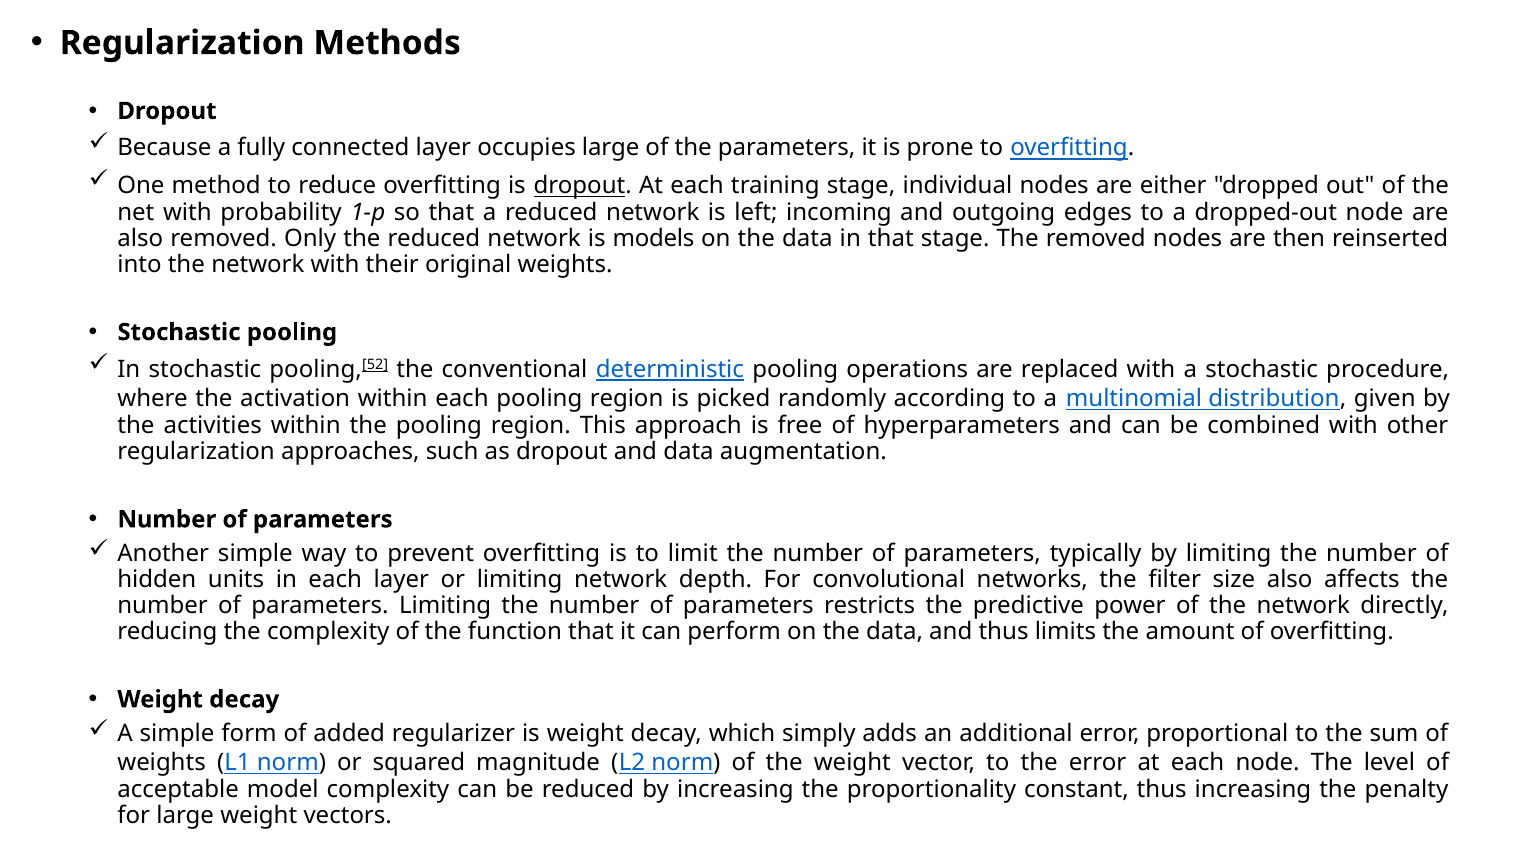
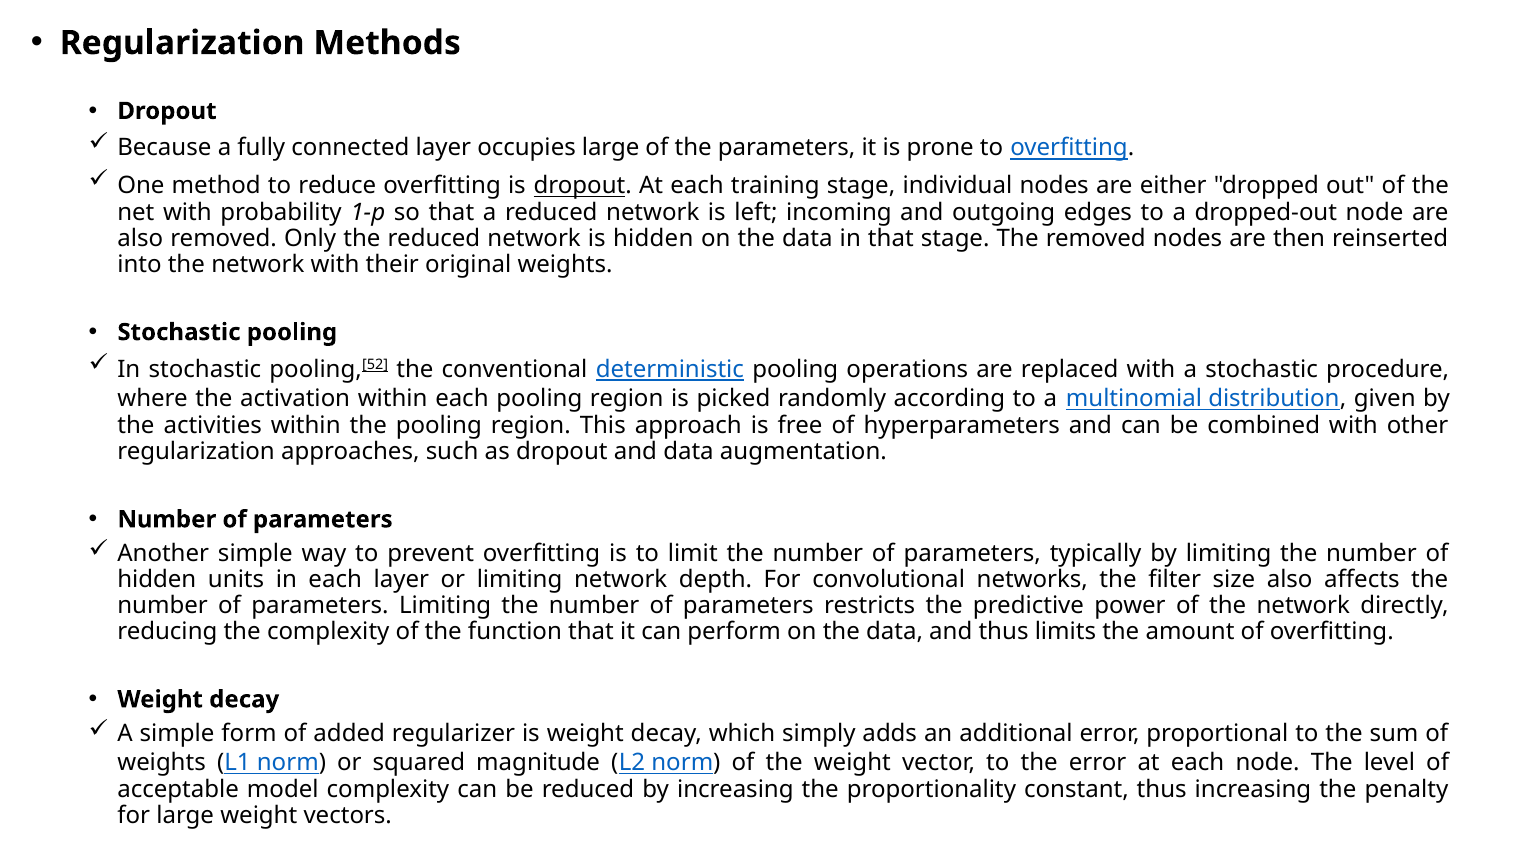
is models: models -> hidden
